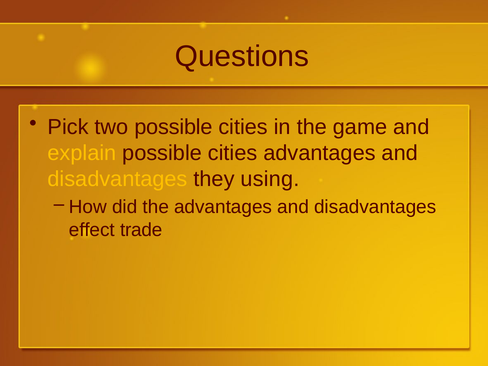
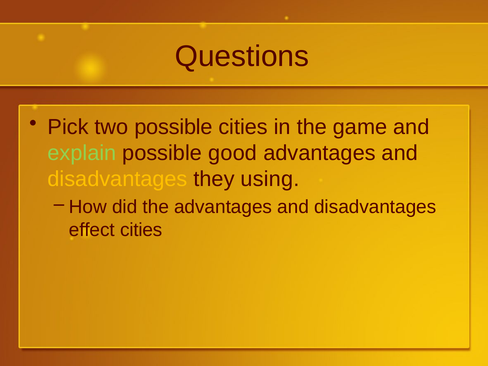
explain colour: yellow -> light green
cities at (233, 153): cities -> good
effect trade: trade -> cities
